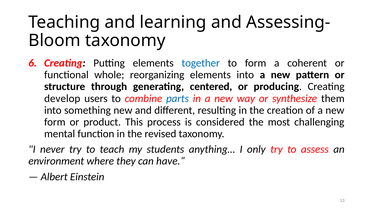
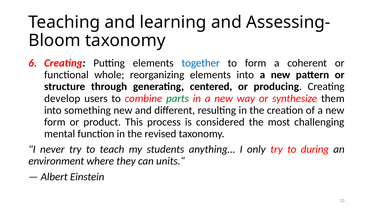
parts colour: blue -> green
assess: assess -> during
have.“: have.“ -> units.“
